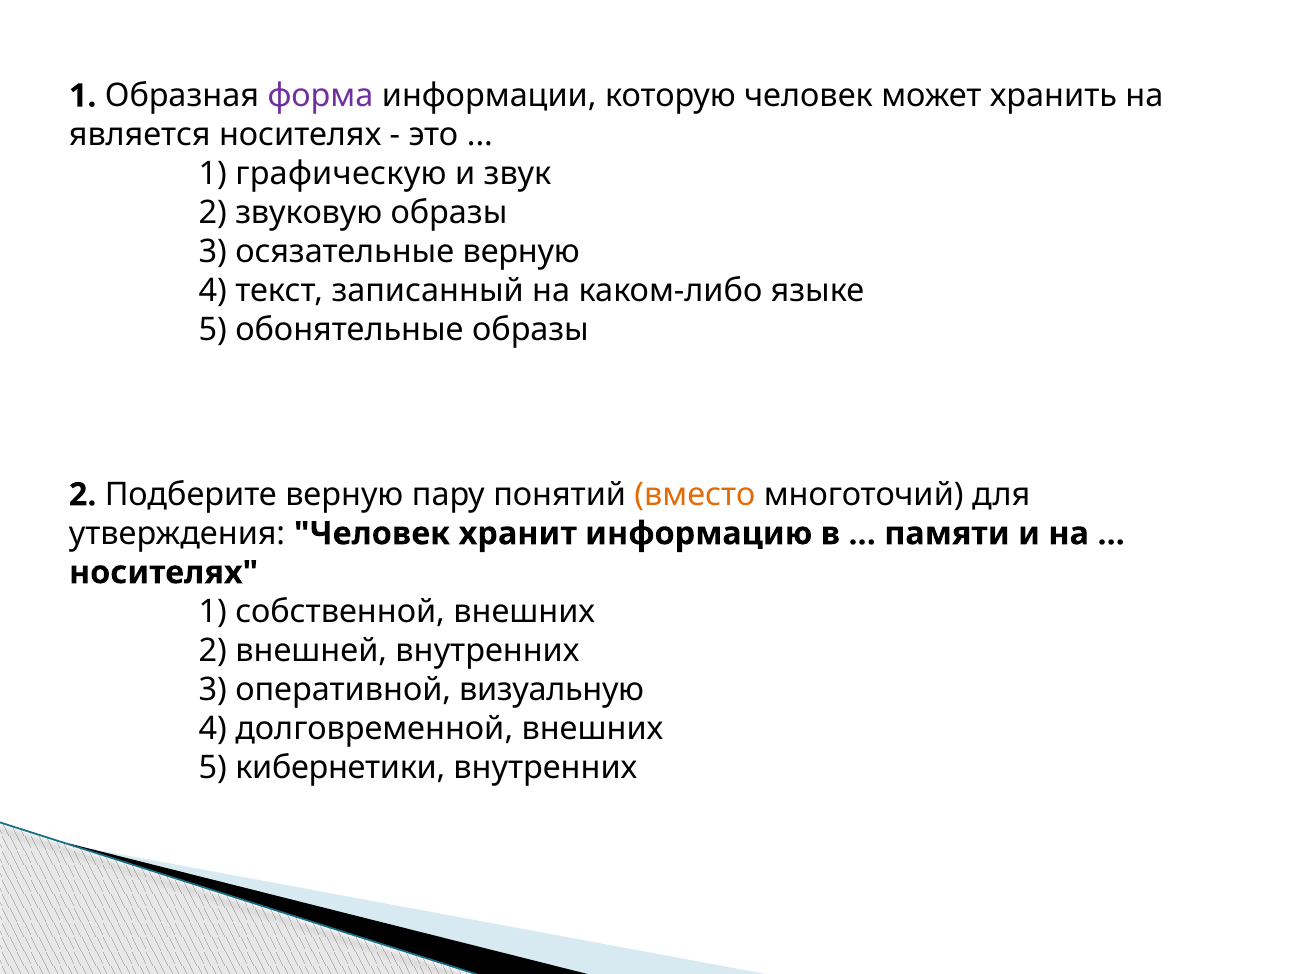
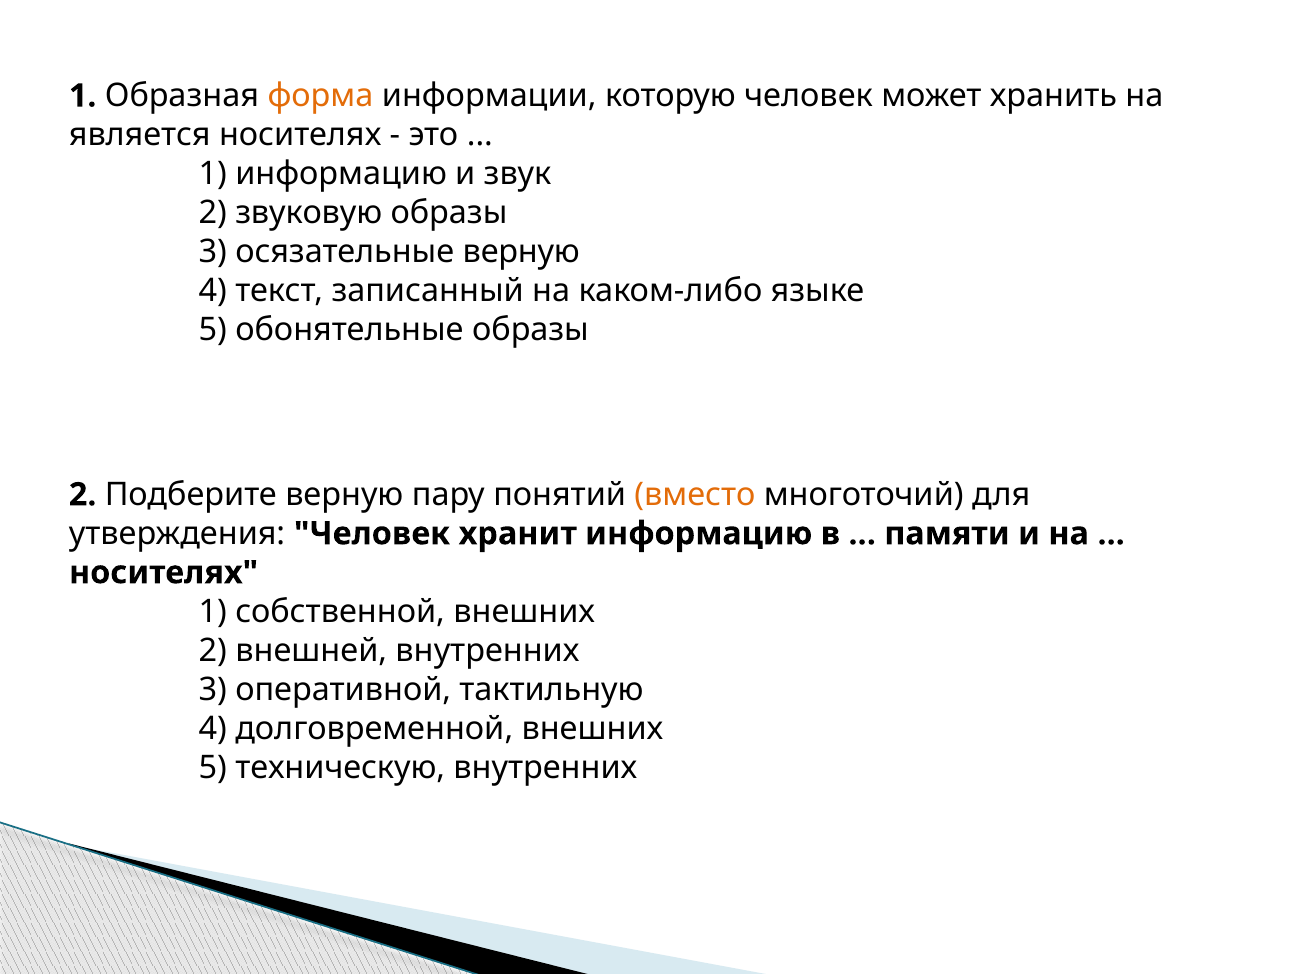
форма colour: purple -> orange
1 графическую: графическую -> информацию
визуальную: визуальную -> тактильную
кибернетики: кибернетики -> техническую
